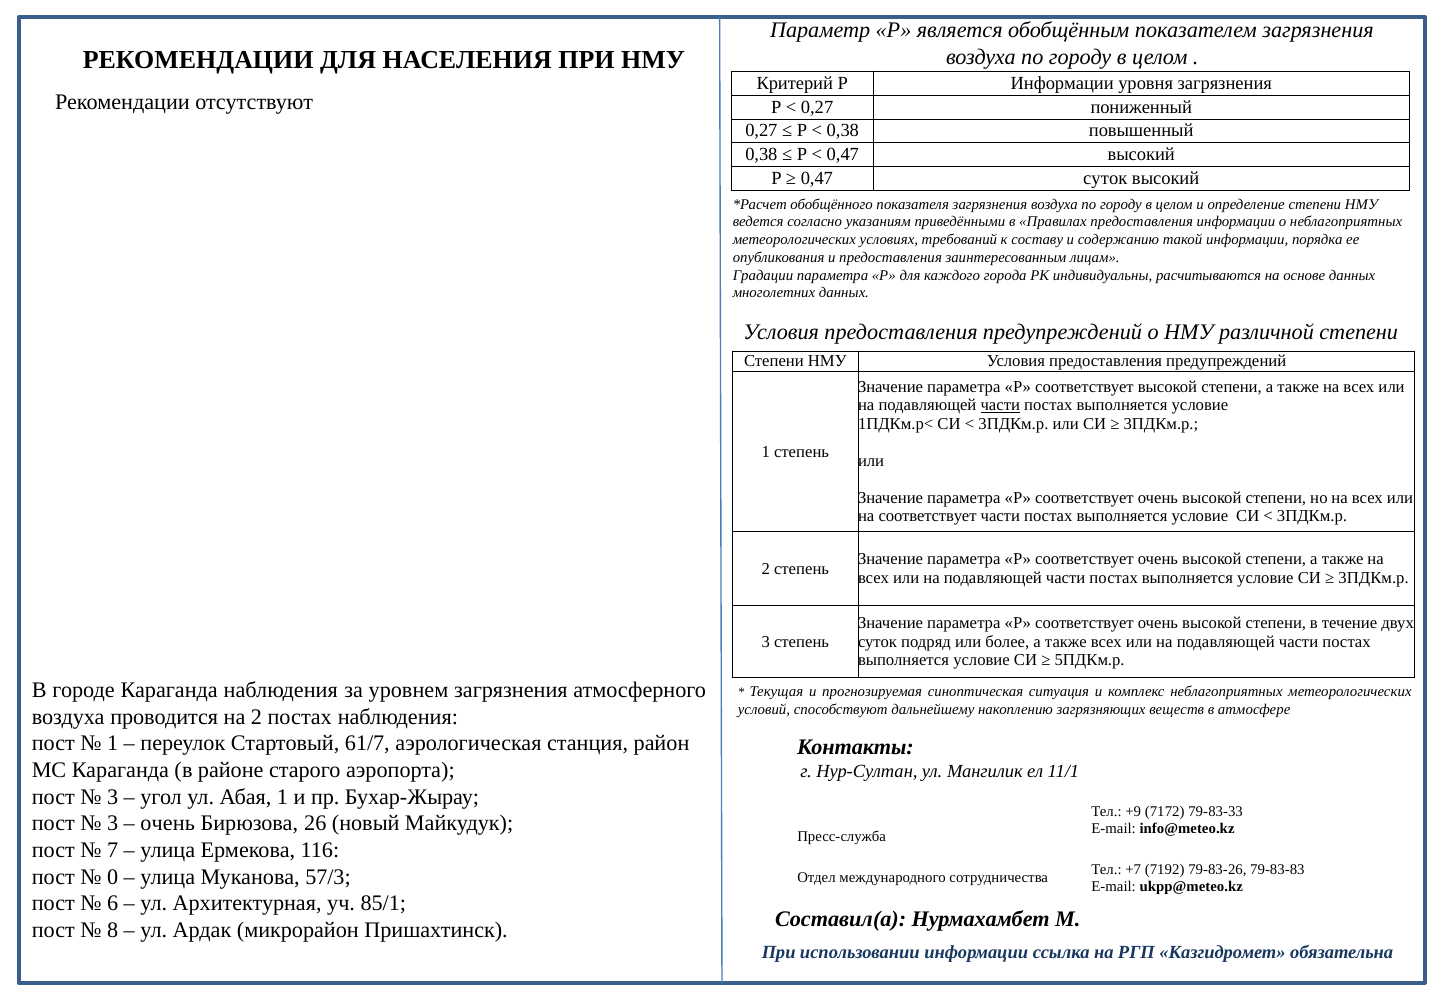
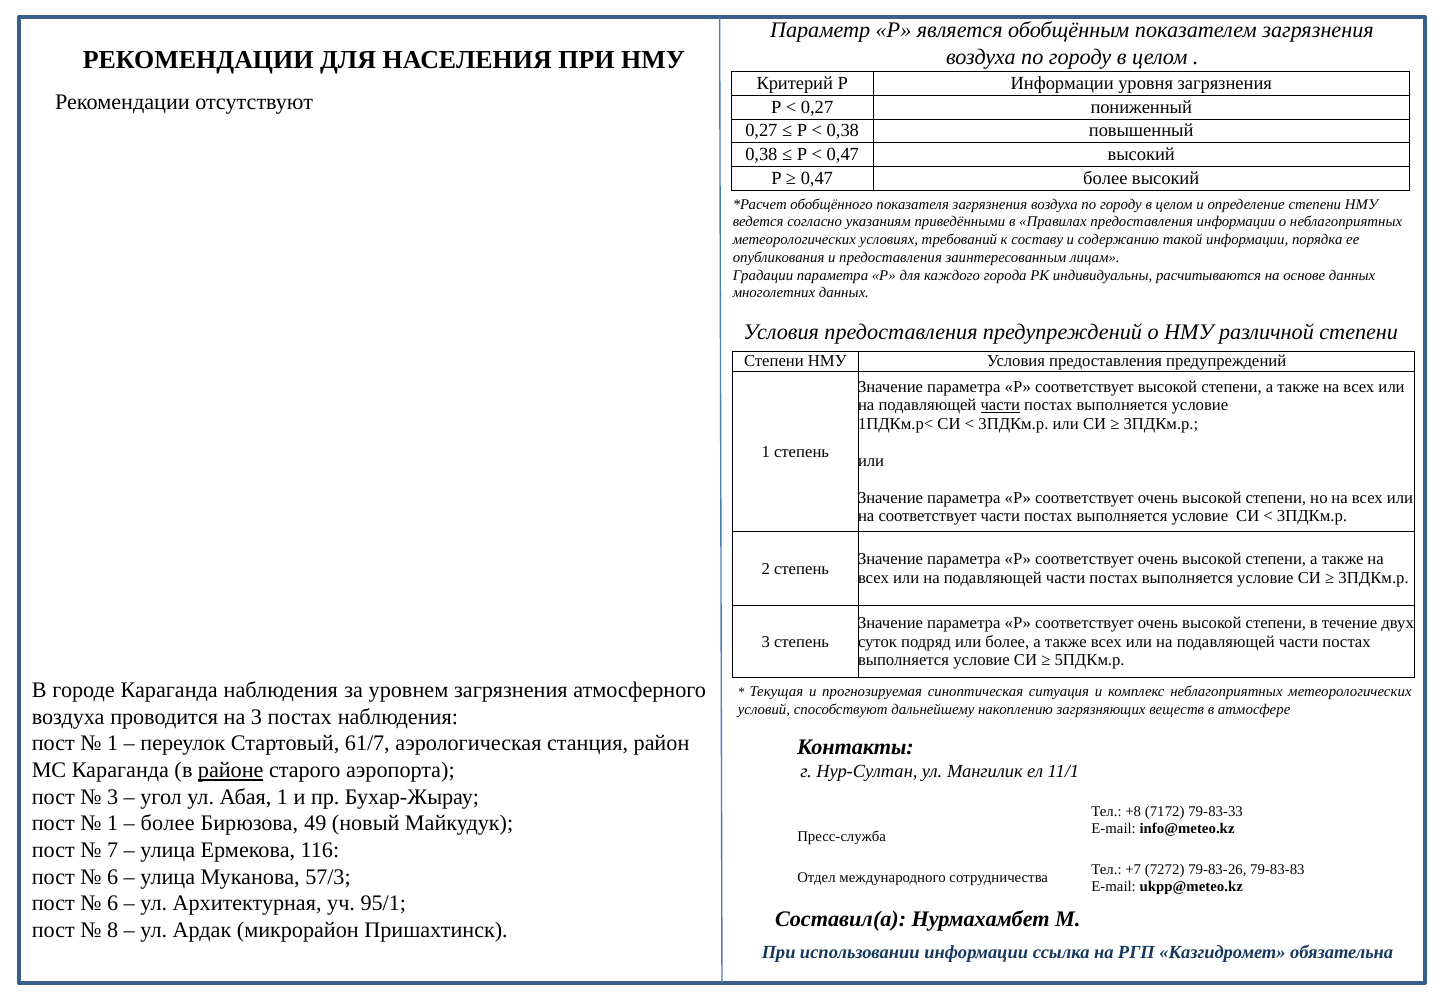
0,47 суток: суток -> более
на 2: 2 -> 3
районе underline: none -> present
+9: +9 -> +8
3 at (113, 823): 3 -> 1
очень at (168, 823): очень -> более
26: 26 -> 49
7192: 7192 -> 7272
0 at (113, 877): 0 -> 6
85/1: 85/1 -> 95/1
